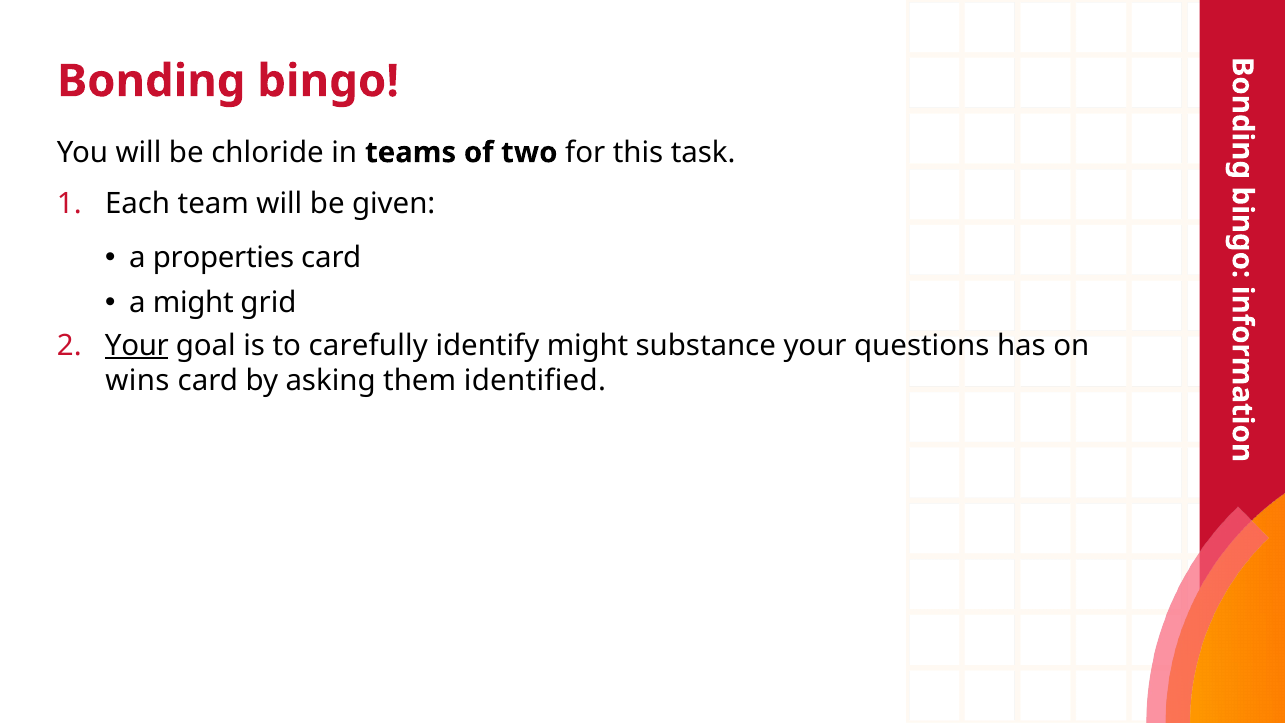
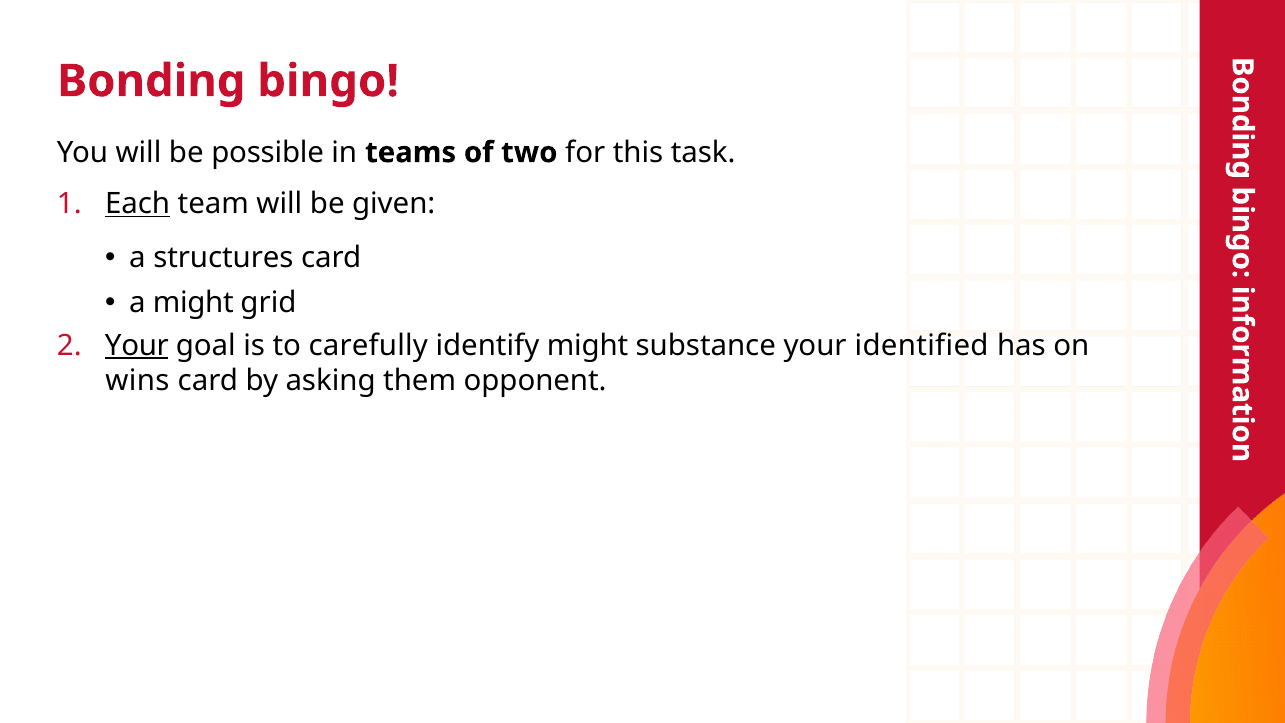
chloride: chloride -> possible
Each underline: none -> present
properties: properties -> structures
questions: questions -> identified
identified: identified -> opponent
